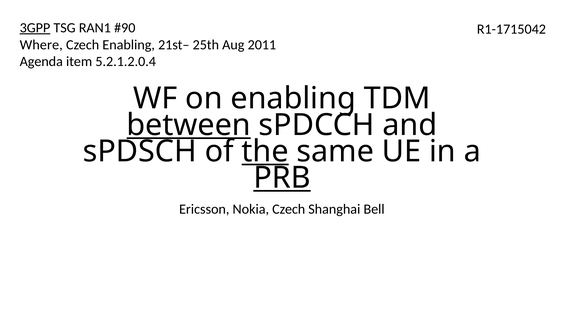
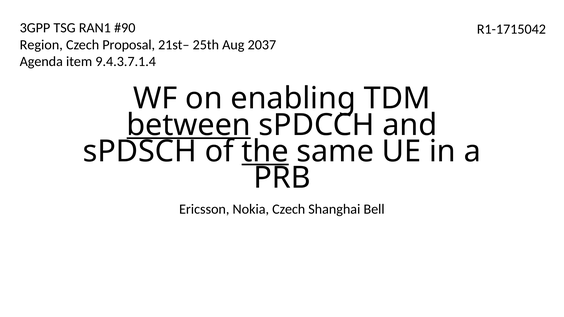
3GPP underline: present -> none
Where: Where -> Region
Czech Enabling: Enabling -> Proposal
2011: 2011 -> 2037
5.2.1.2.0.4: 5.2.1.2.0.4 -> 9.4.3.7.1.4
PRB underline: present -> none
